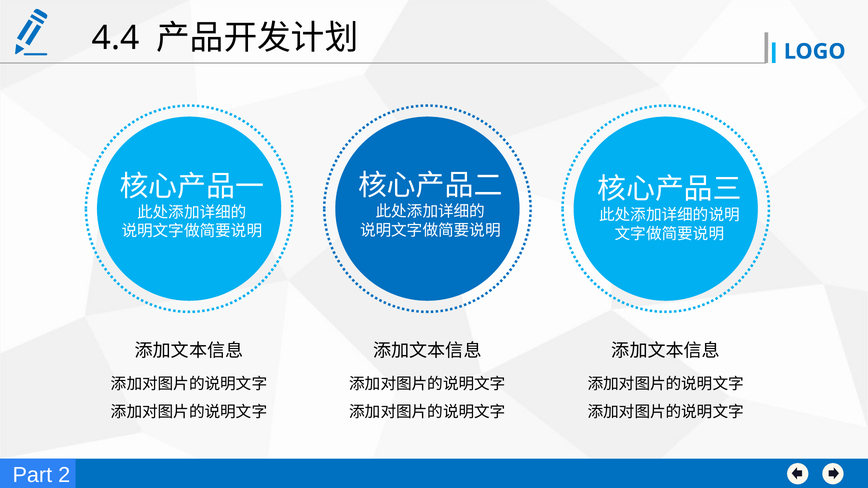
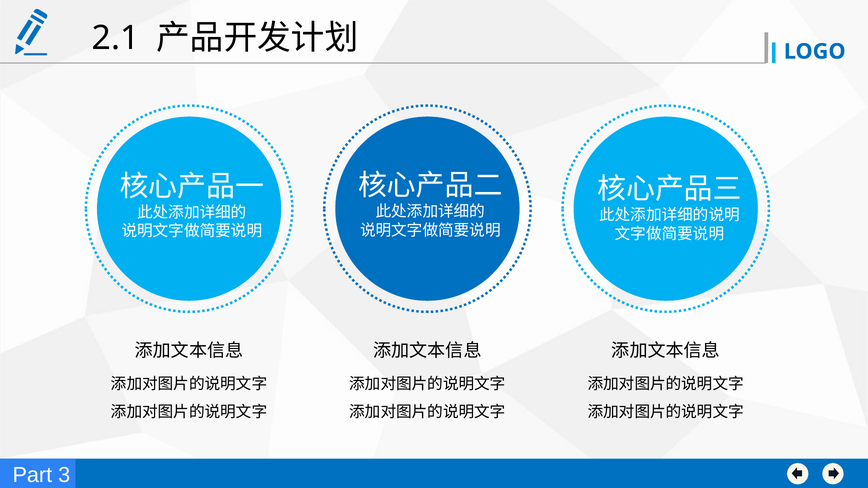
4.4: 4.4 -> 2.1
2: 2 -> 3
